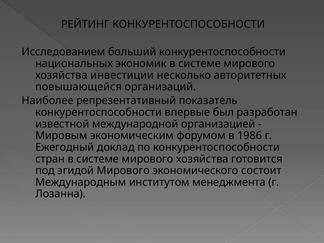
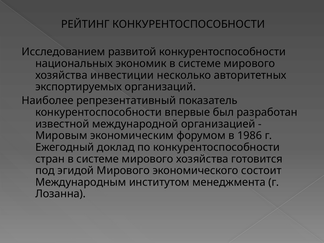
больший: больший -> развитой
повышающейся: повышающейся -> экспортируемых
